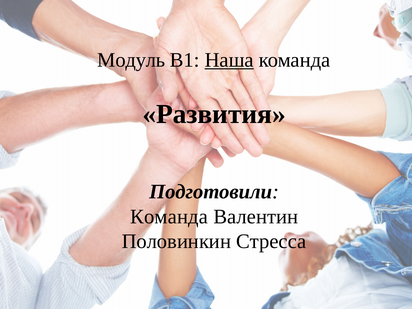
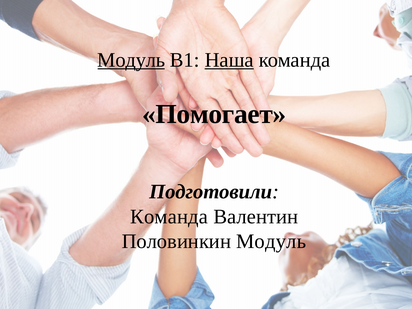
Модуль at (131, 60) underline: none -> present
Развития: Развития -> Помогает
Половинкин Стресса: Стресса -> Модуль
